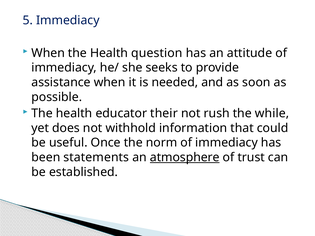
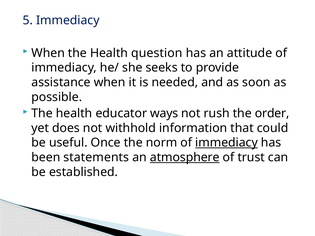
their: their -> ways
while: while -> order
immediacy at (227, 143) underline: none -> present
